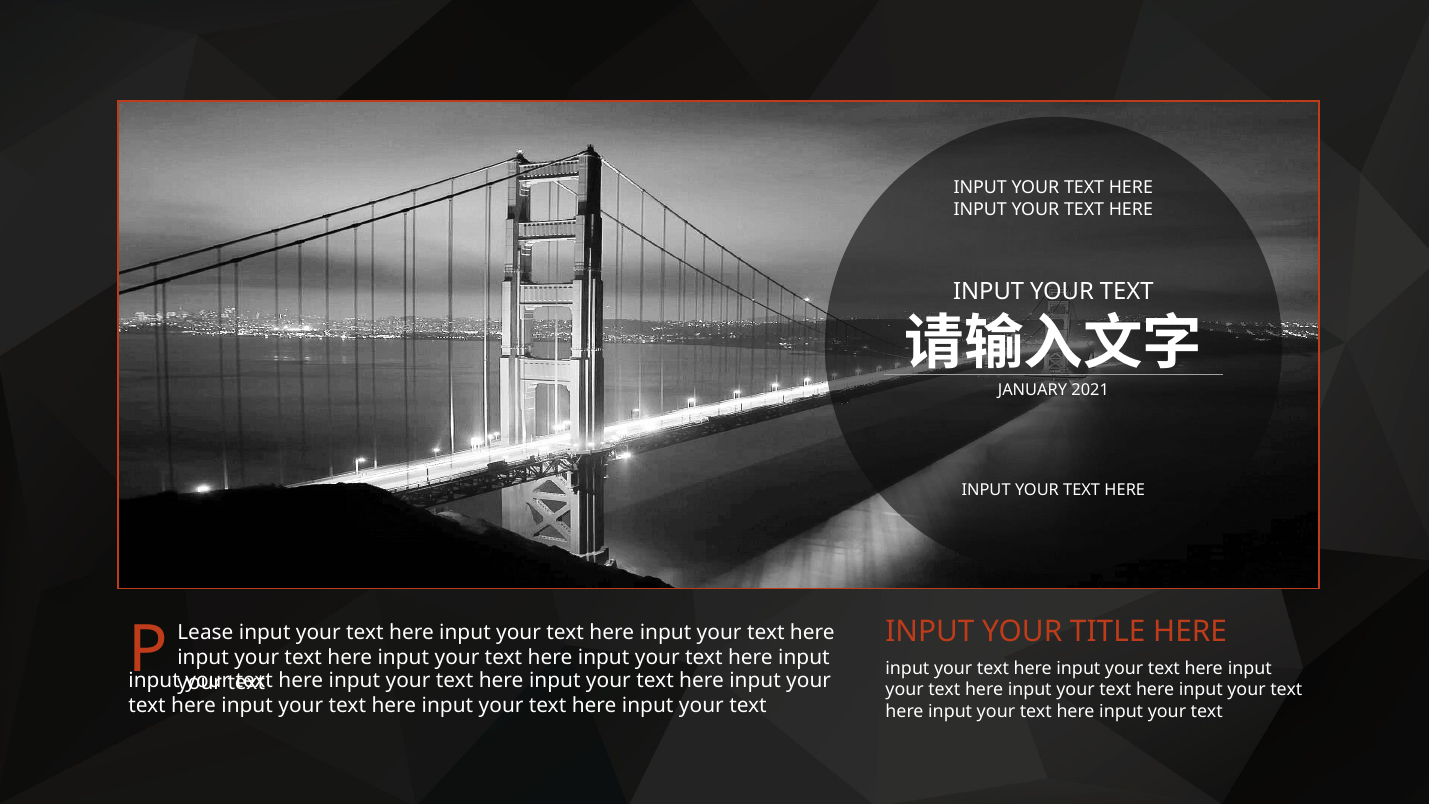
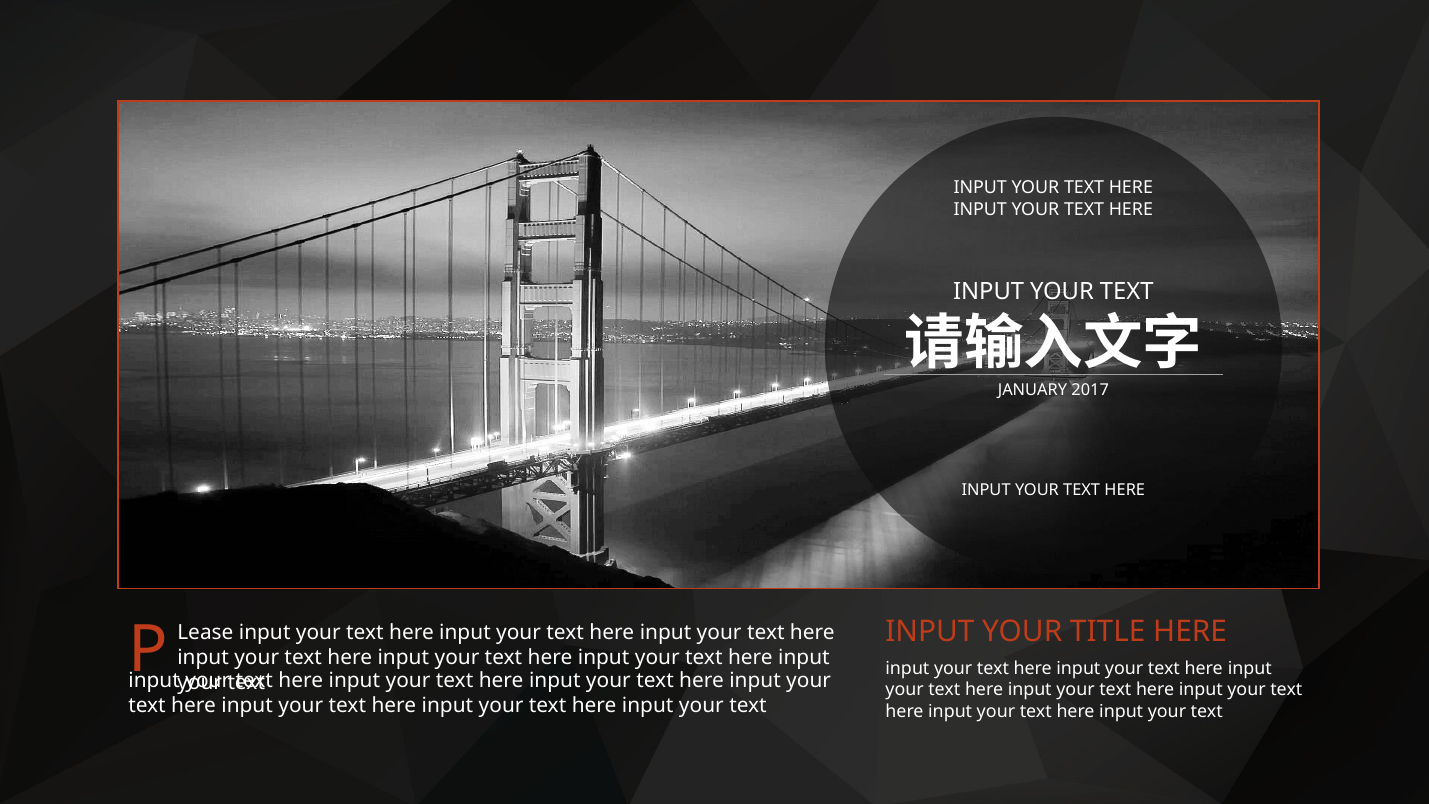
2021: 2021 -> 2017
